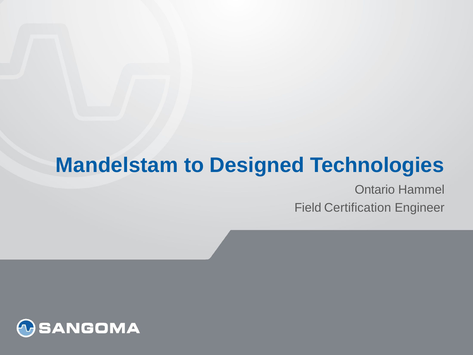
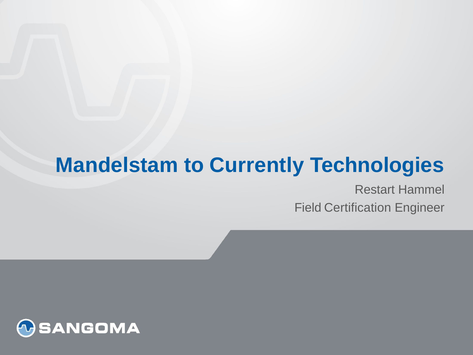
Designed: Designed -> Currently
Ontario: Ontario -> Restart
